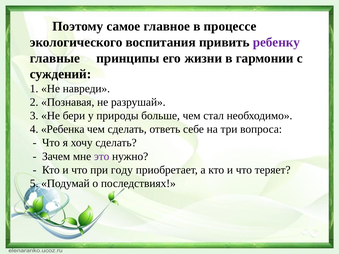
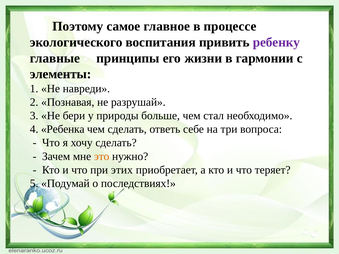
суждений: суждений -> элементы
это colour: purple -> orange
году: году -> этих
